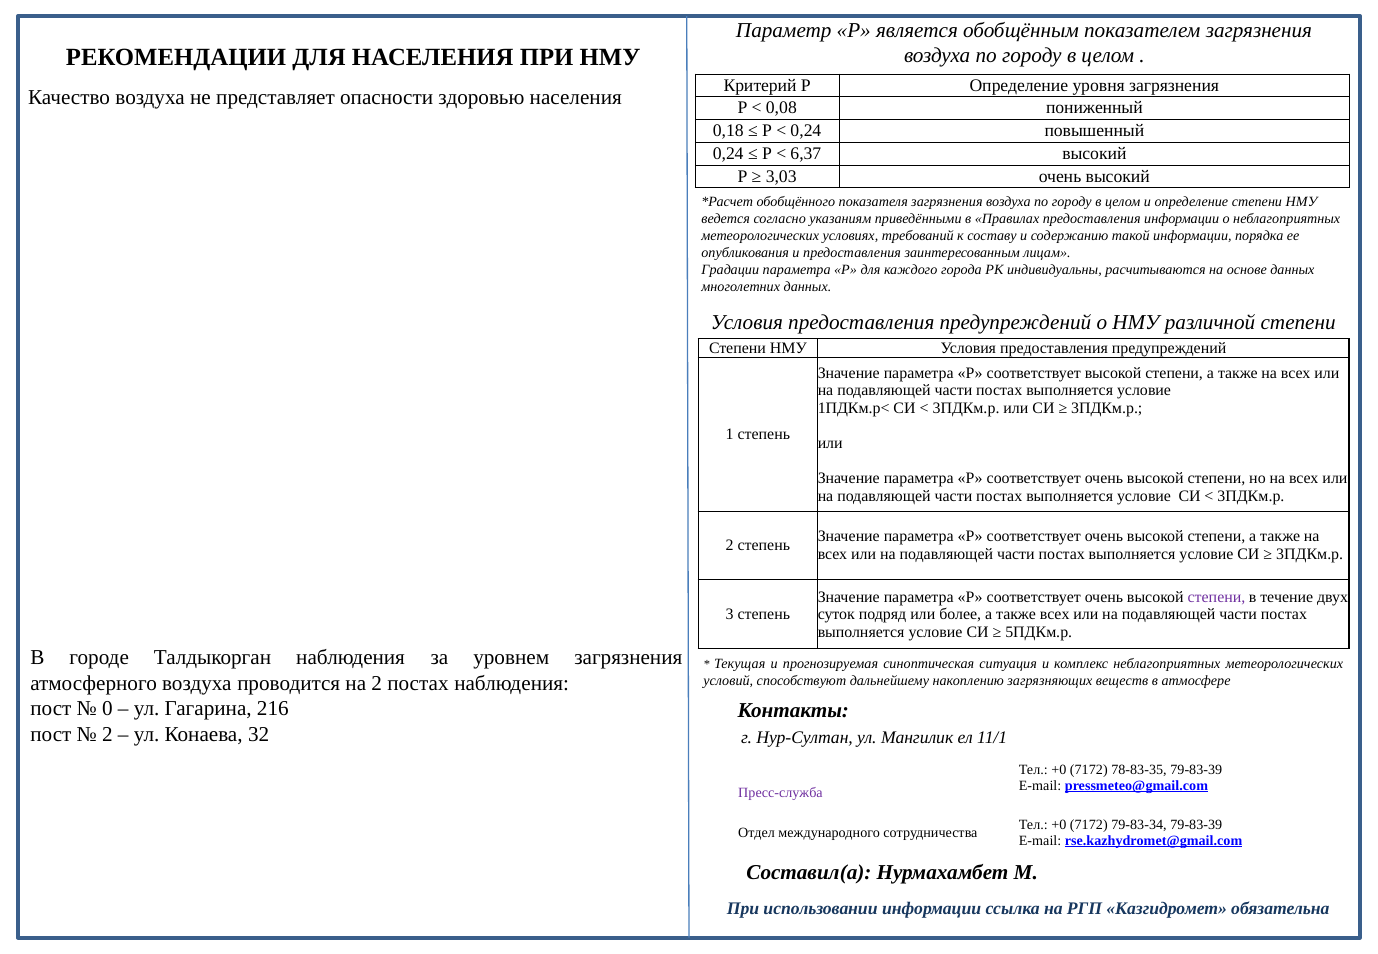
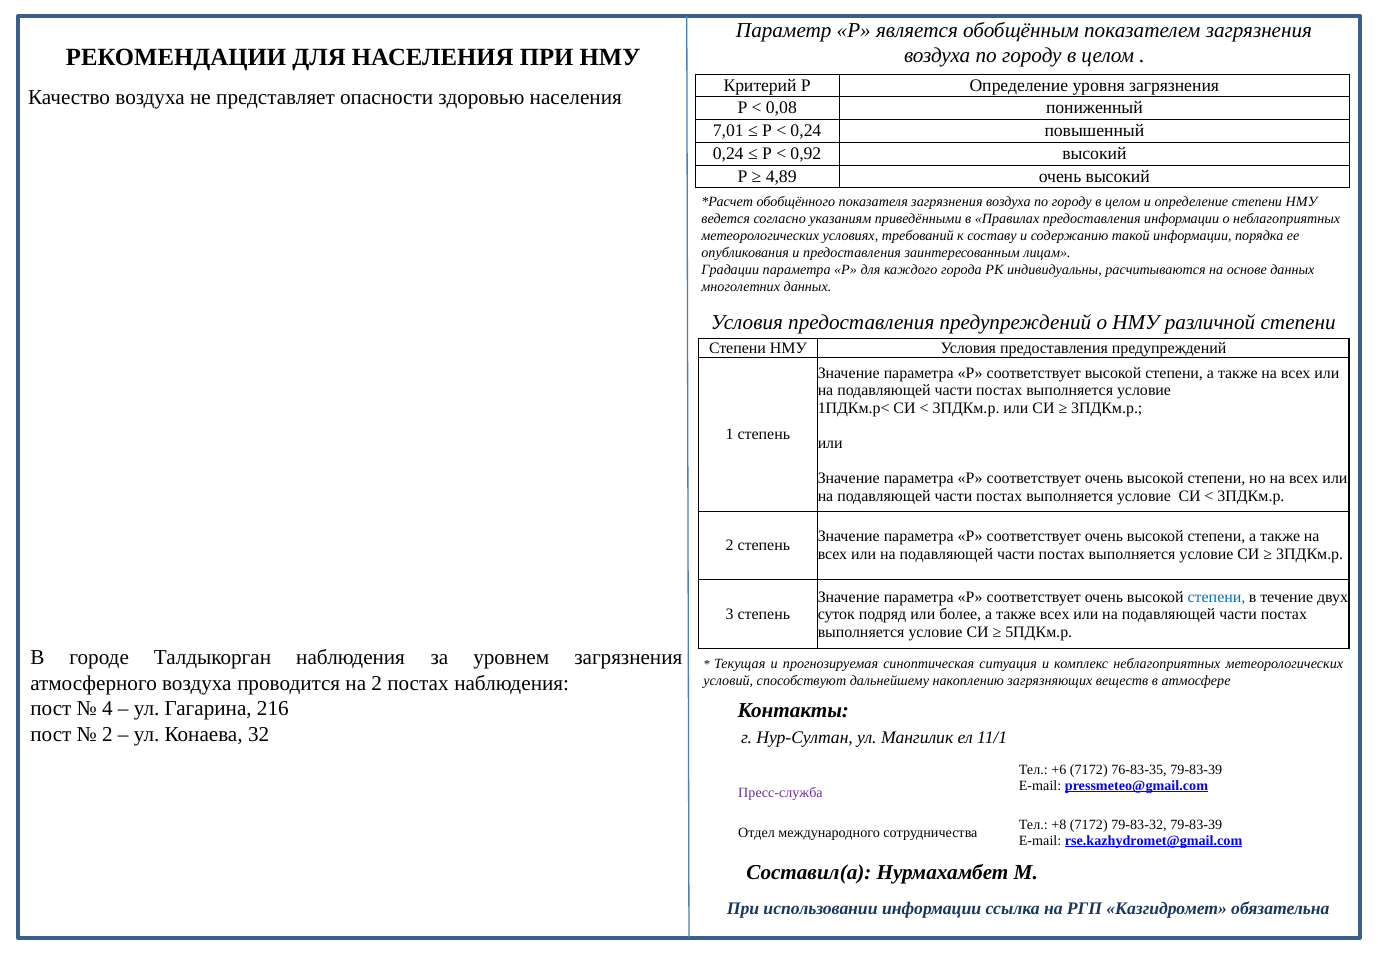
0,18: 0,18 -> 7,01
6,37: 6,37 -> 0,92
3,03: 3,03 -> 4,89
степени at (1217, 597) colour: purple -> blue
0: 0 -> 4
+0 at (1059, 770): +0 -> +6
78-83-35: 78-83-35 -> 76-83-35
+0 at (1059, 825): +0 -> +8
79-83-34: 79-83-34 -> 79-83-32
